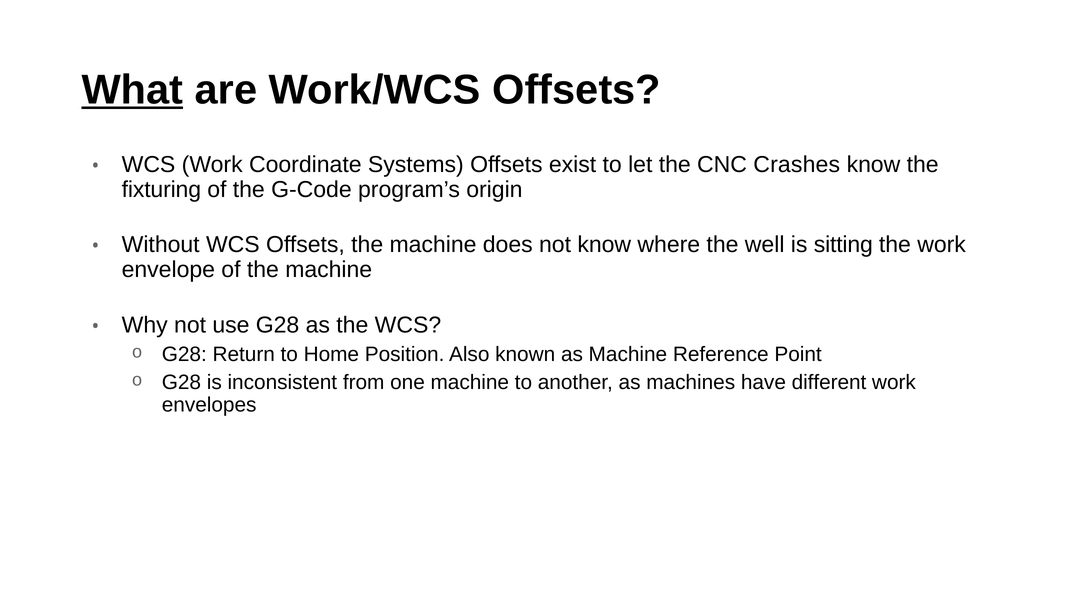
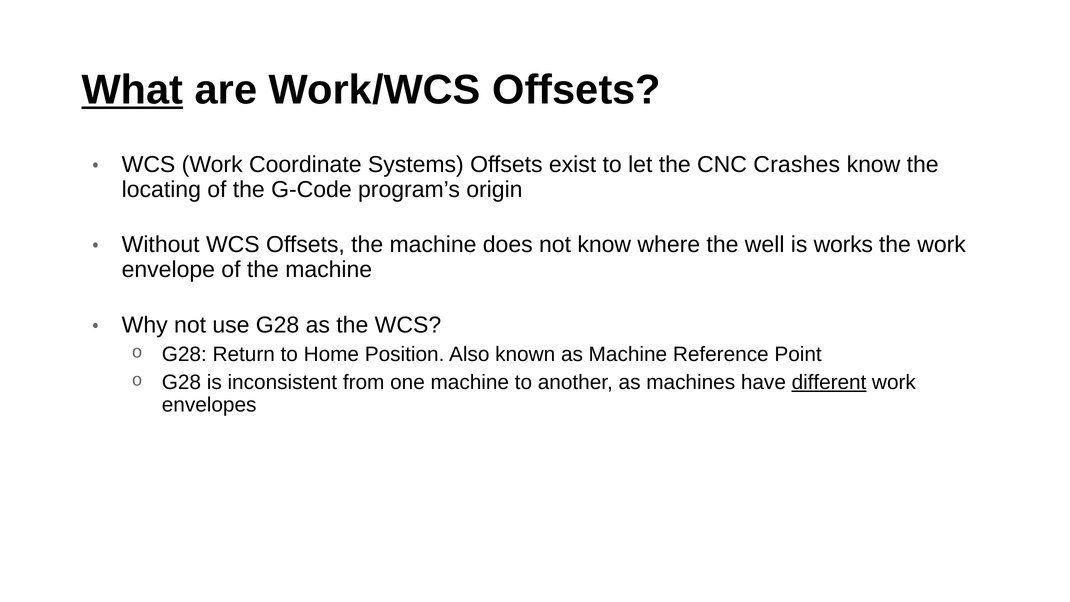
fixturing: fixturing -> locating
sitting: sitting -> works
different underline: none -> present
